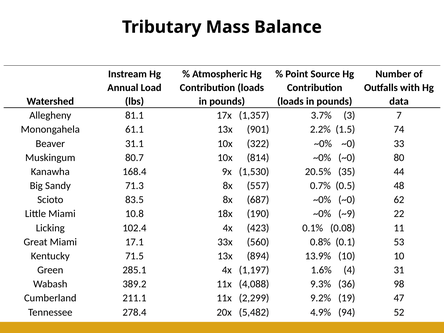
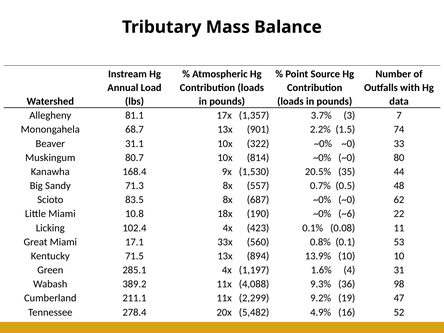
61.1: 61.1 -> 68.7
~9: ~9 -> ~6
94: 94 -> 16
